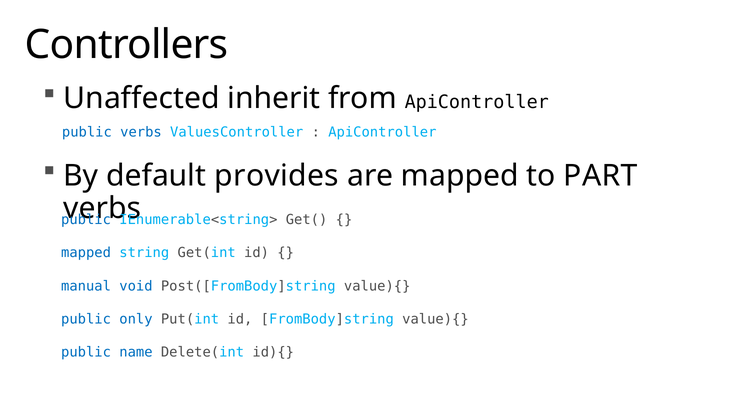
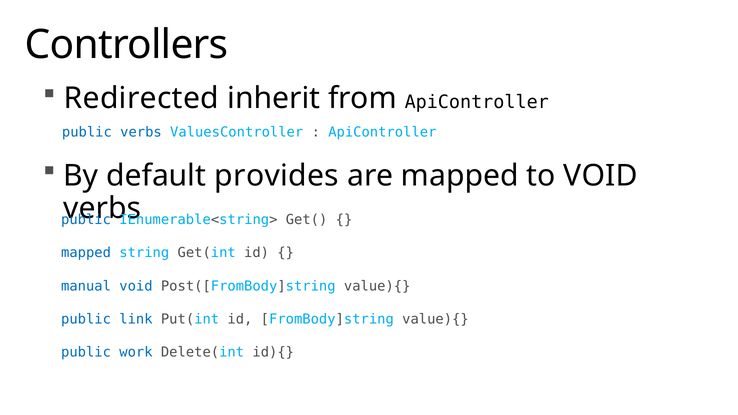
Unaffected: Unaffected -> Redirected
to PART: PART -> VOID
only: only -> link
name: name -> work
